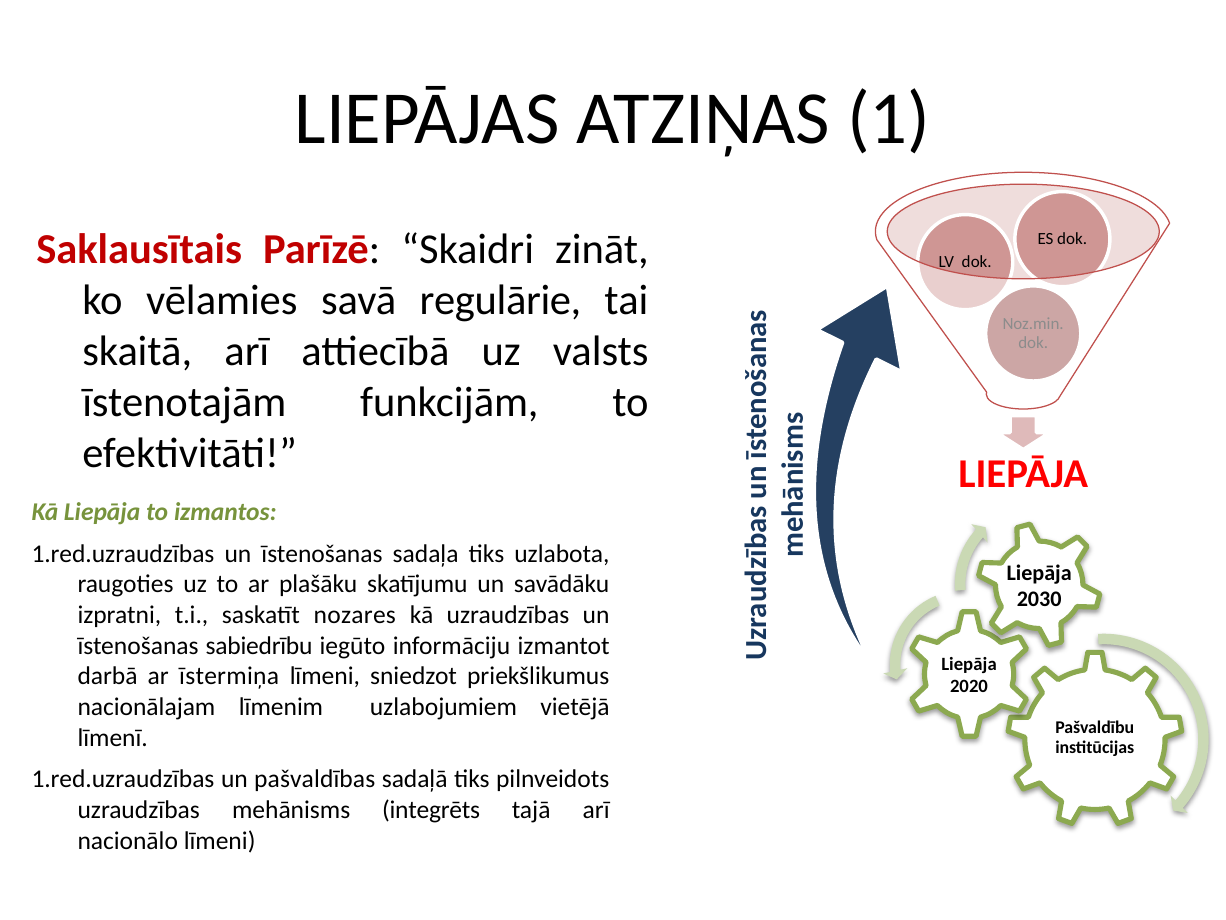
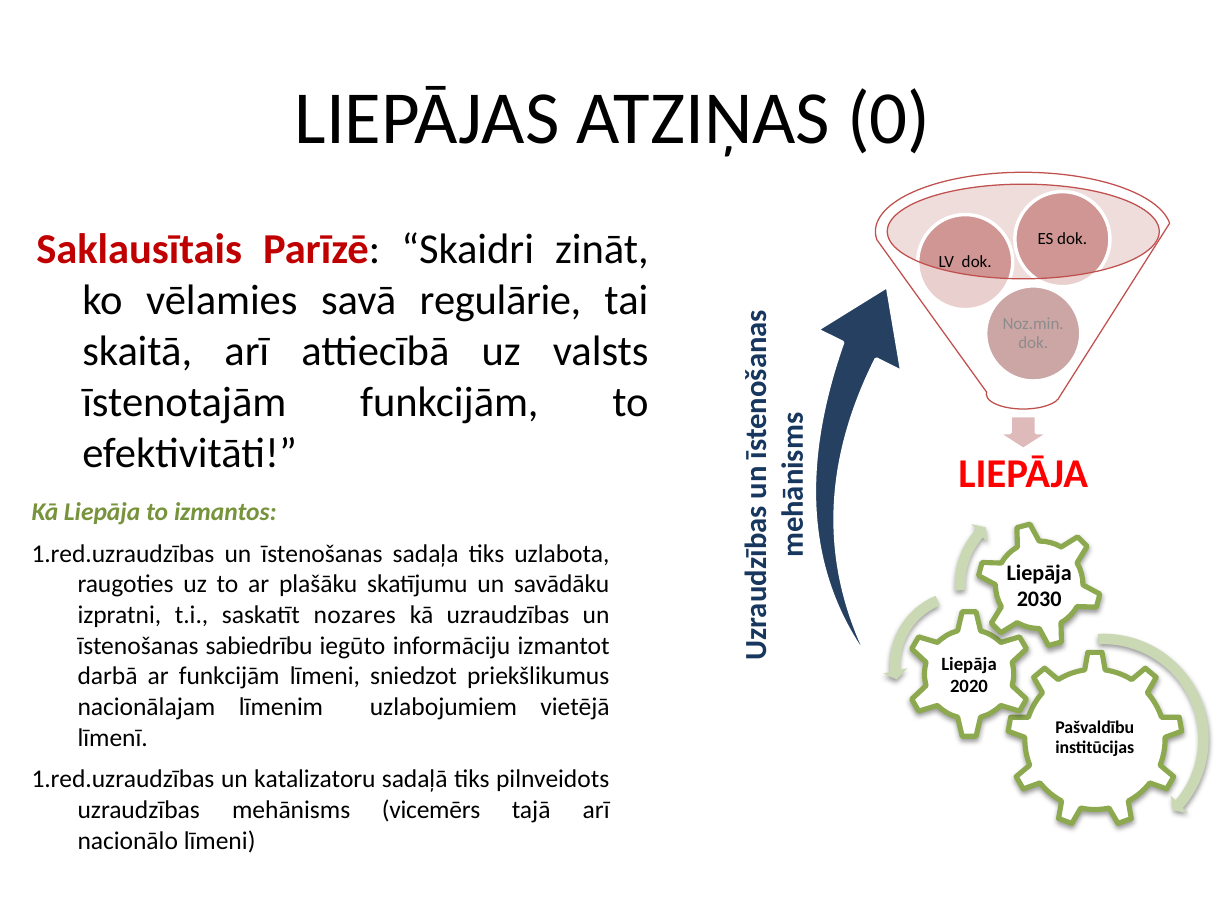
1: 1 -> 0
ar īstermiņa: īstermiņa -> funkcijām
pašvaldības: pašvaldības -> katalizatoru
integrēts: integrēts -> vicemērs
